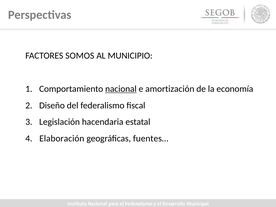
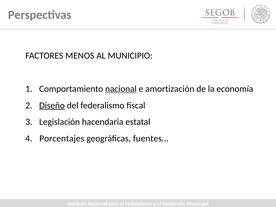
SOMOS: SOMOS -> MENOS
Diseño underline: none -> present
Elaboración: Elaboración -> Porcentajes
